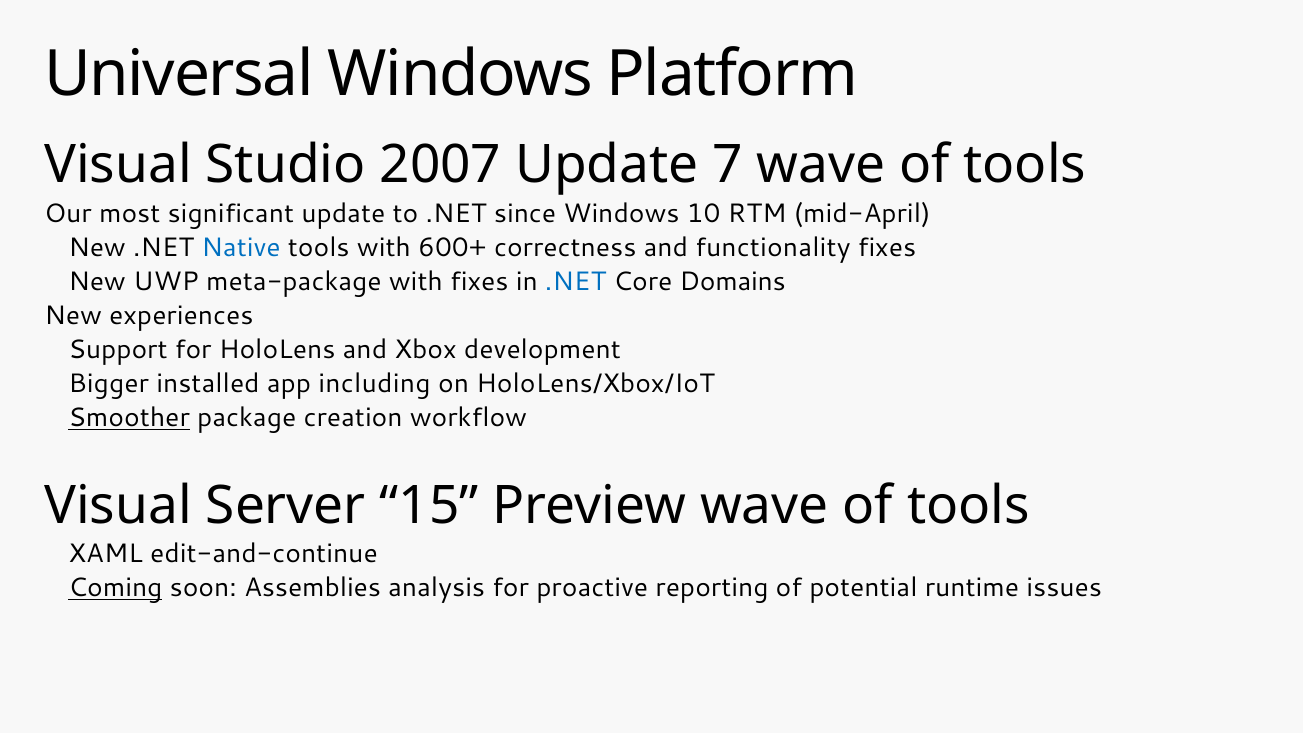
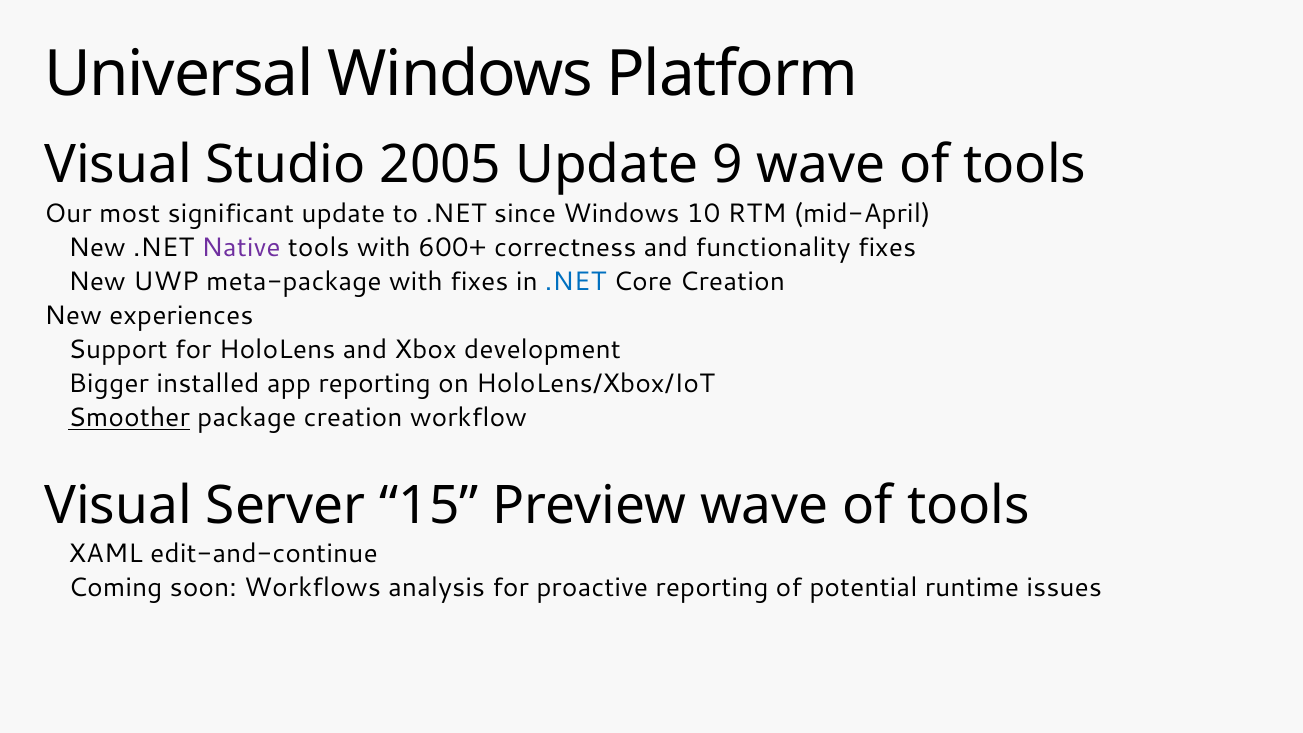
2007: 2007 -> 2005
7: 7 -> 9
Native colour: blue -> purple
Core Domains: Domains -> Creation
app including: including -> reporting
Coming underline: present -> none
Assemblies: Assemblies -> Workflows
